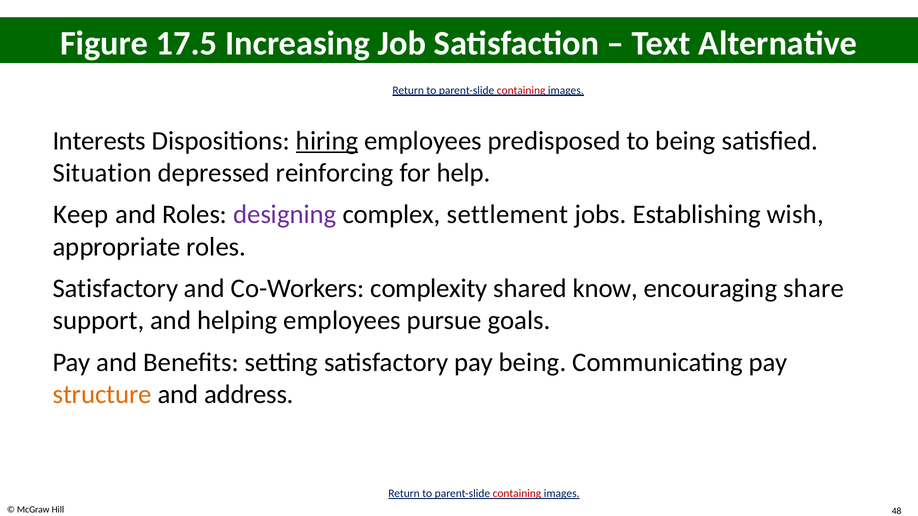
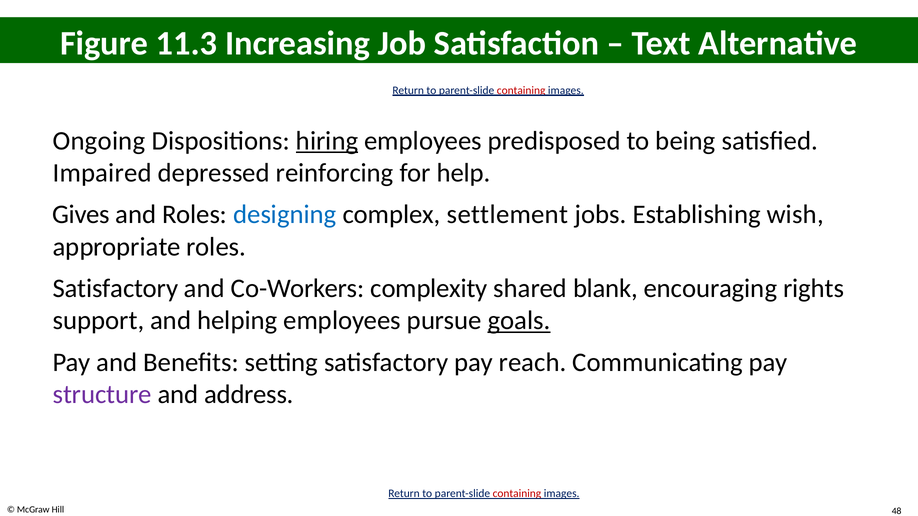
17.5: 17.5 -> 11.3
Interests: Interests -> Ongoing
Situation: Situation -> Impaired
Keep: Keep -> Gives
designing colour: purple -> blue
know: know -> blank
share: share -> rights
goals underline: none -> present
pay being: being -> reach
structure colour: orange -> purple
